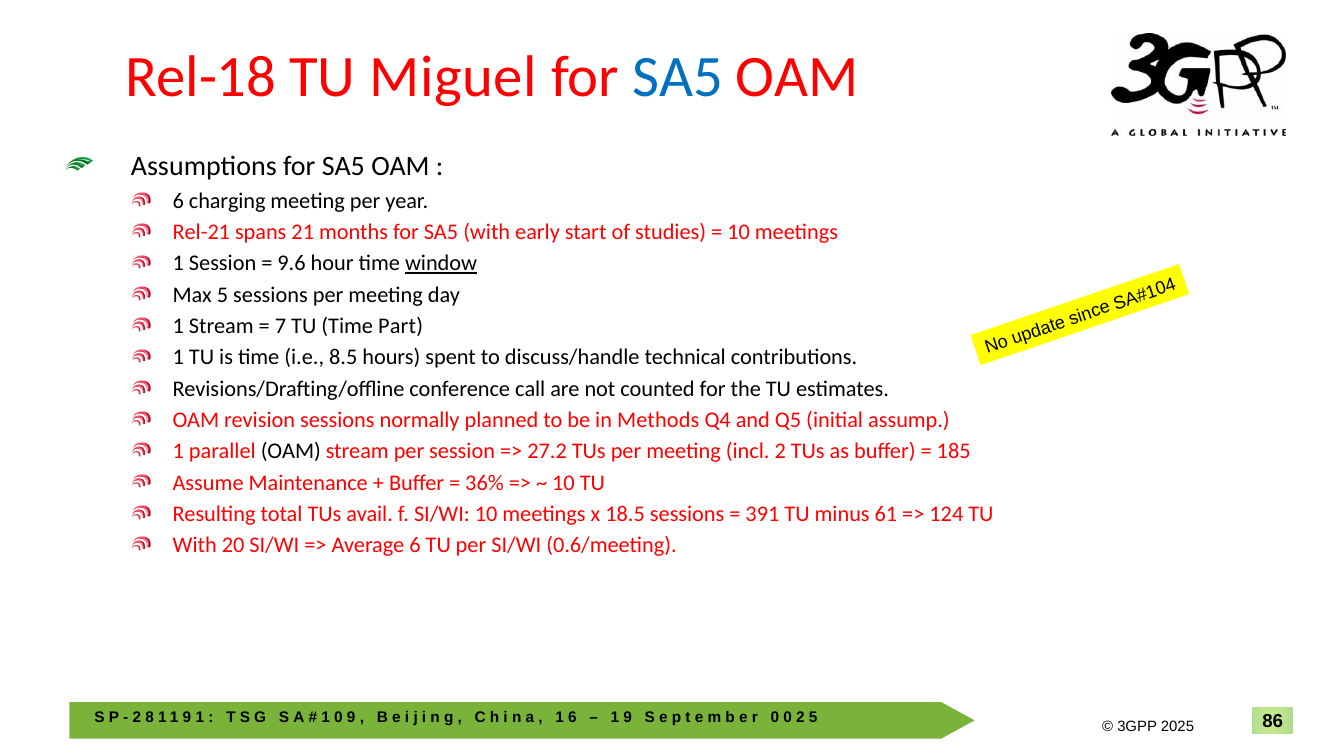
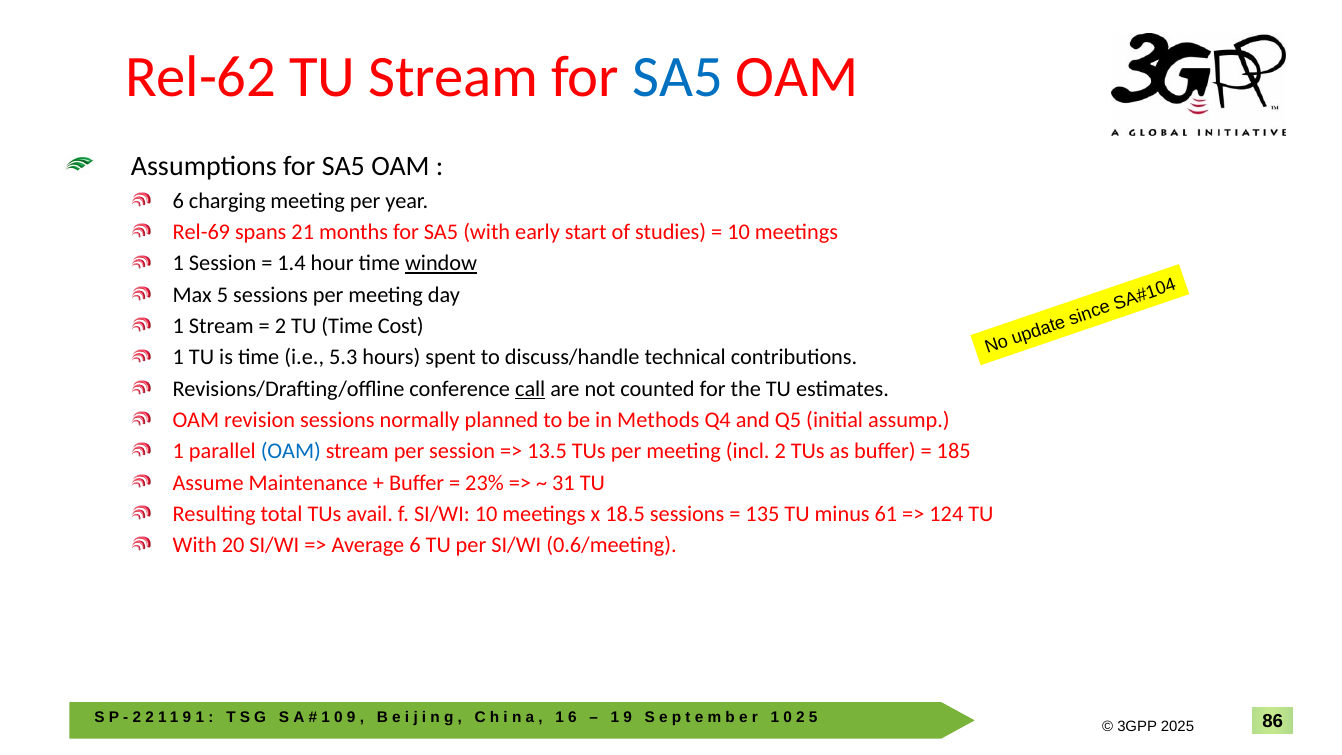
Rel-18: Rel-18 -> Rel-62
TU Miguel: Miguel -> Stream
Rel-21: Rel-21 -> Rel-69
9.6: 9.6 -> 1.4
7 at (281, 326): 7 -> 2
Part: Part -> Cost
8.5: 8.5 -> 5.3
call underline: none -> present
OAM at (291, 451) colour: black -> blue
27.2: 27.2 -> 13.5
36%: 36% -> 23%
10 at (563, 483): 10 -> 31
391: 391 -> 135
2 8: 8 -> 2
0 at (775, 717): 0 -> 1
